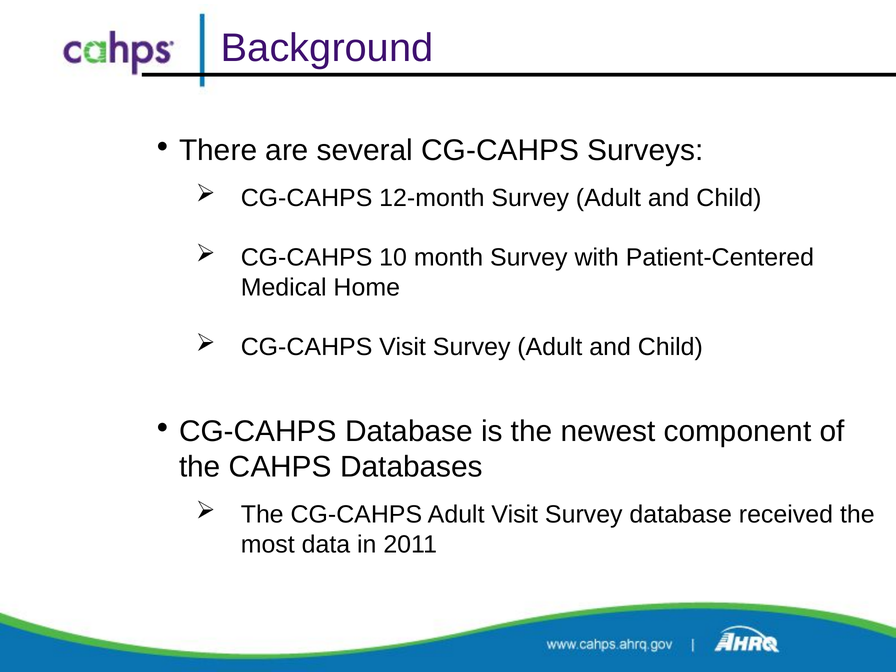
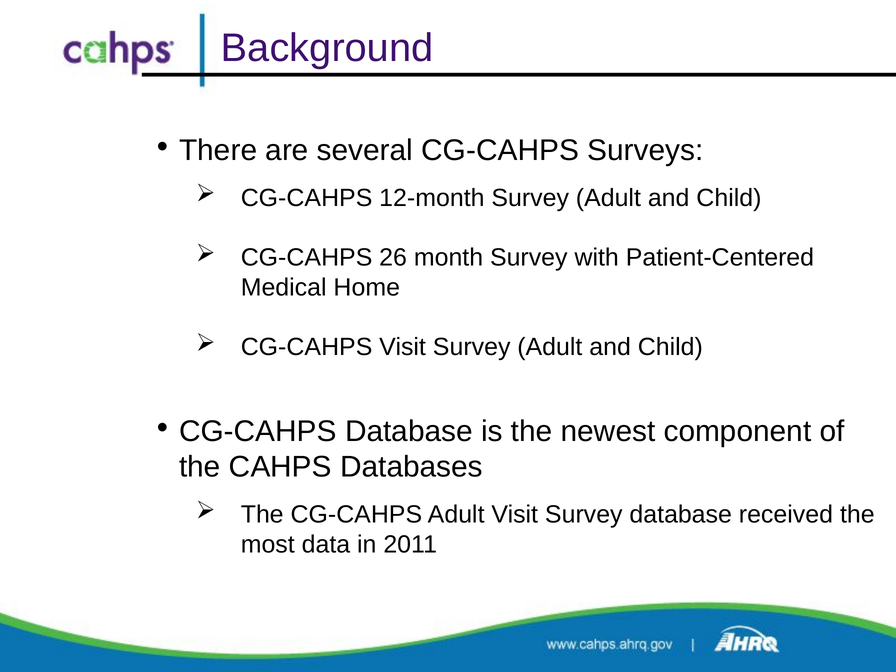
10: 10 -> 26
